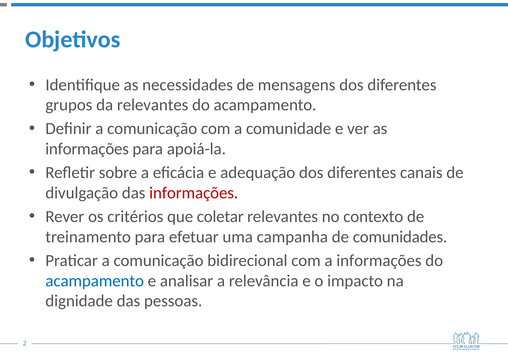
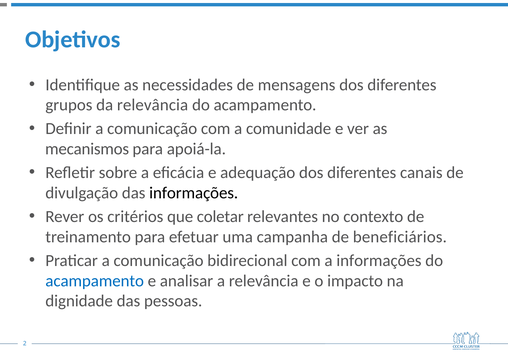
da relevantes: relevantes -> relevância
informações at (87, 149): informações -> mecanismos
informações at (194, 193) colour: red -> black
comunidades: comunidades -> beneficiários
